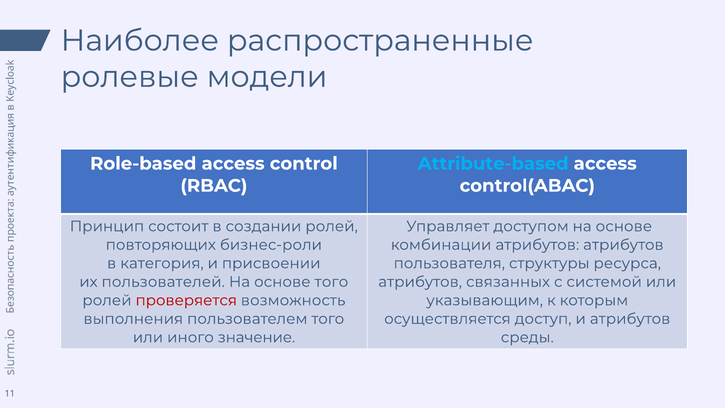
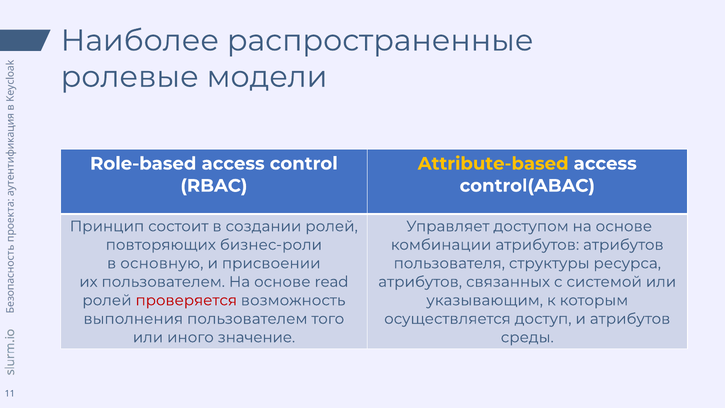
Attribute-based colour: light blue -> yellow
категория: категория -> основную
их пользователей: пользователей -> пользователем
основе того: того -> read
